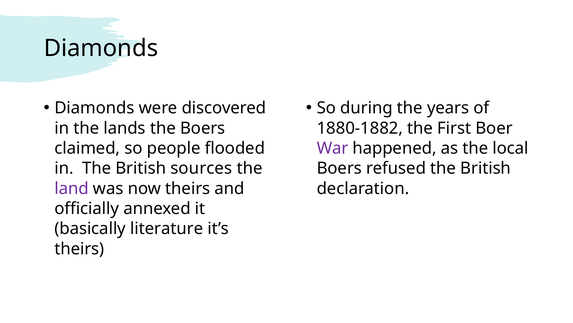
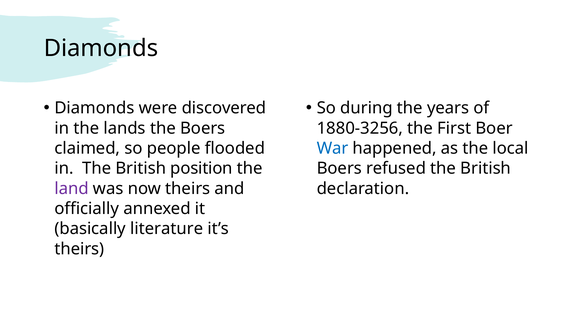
1880-1882: 1880-1882 -> 1880-3256
War colour: purple -> blue
sources: sources -> position
